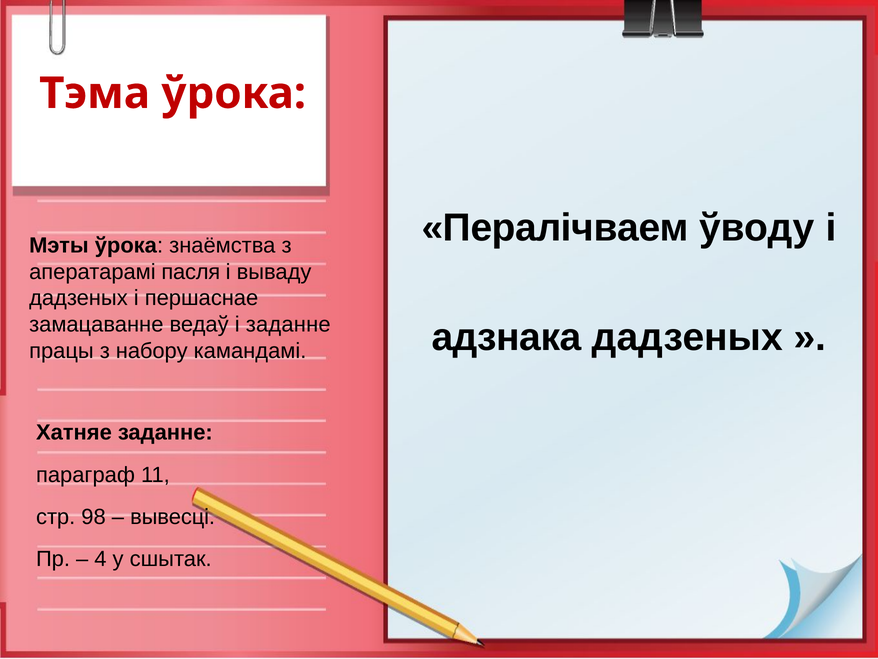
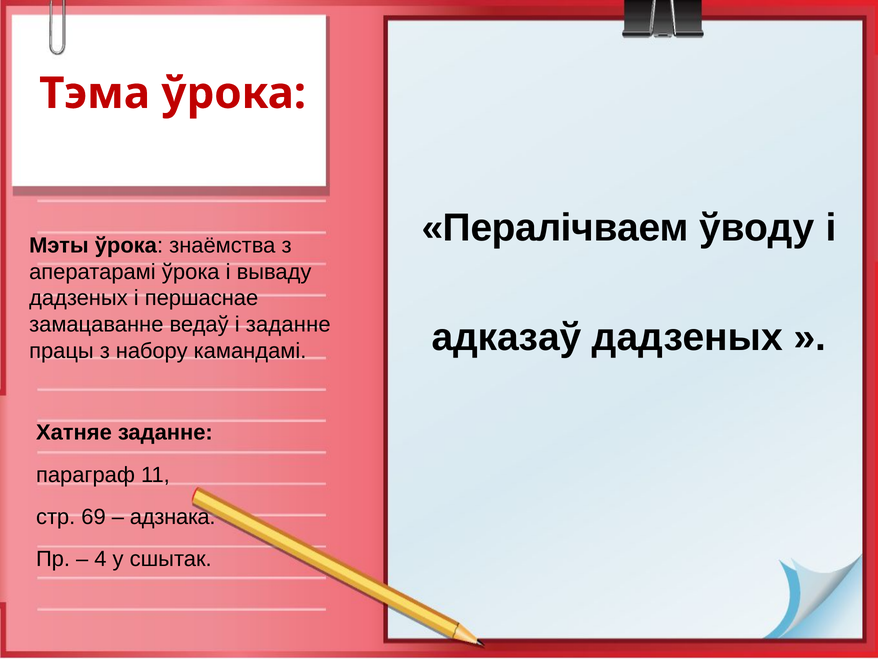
аператарамі пасля: пасля -> ўрока
адзнака: адзнака -> адказаў
98: 98 -> 69
вывесці: вывесці -> адзнака
